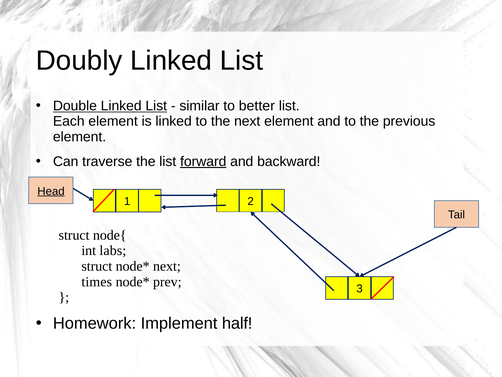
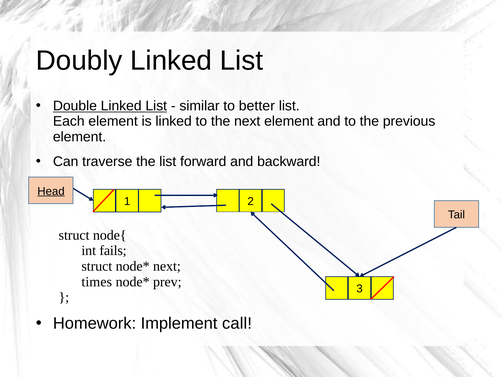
forward underline: present -> none
labs: labs -> fails
half: half -> call
